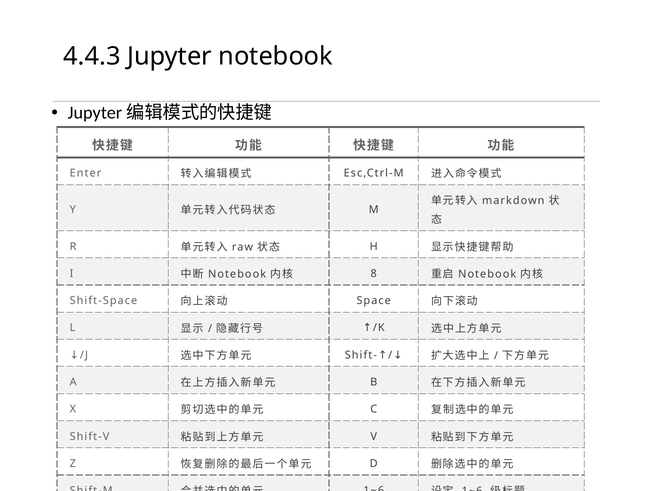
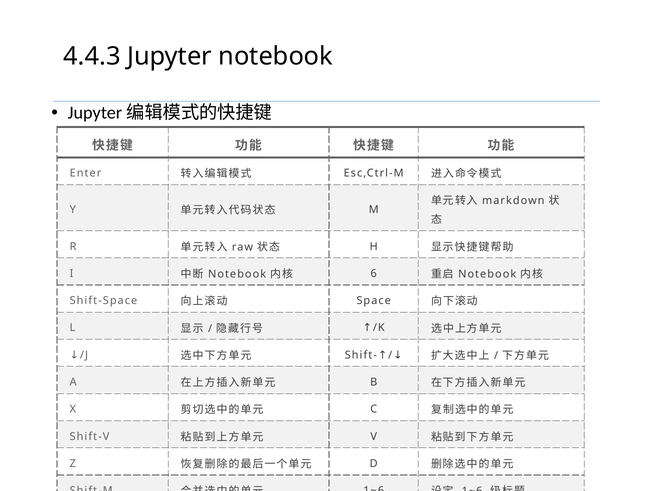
8: 8 -> 6
